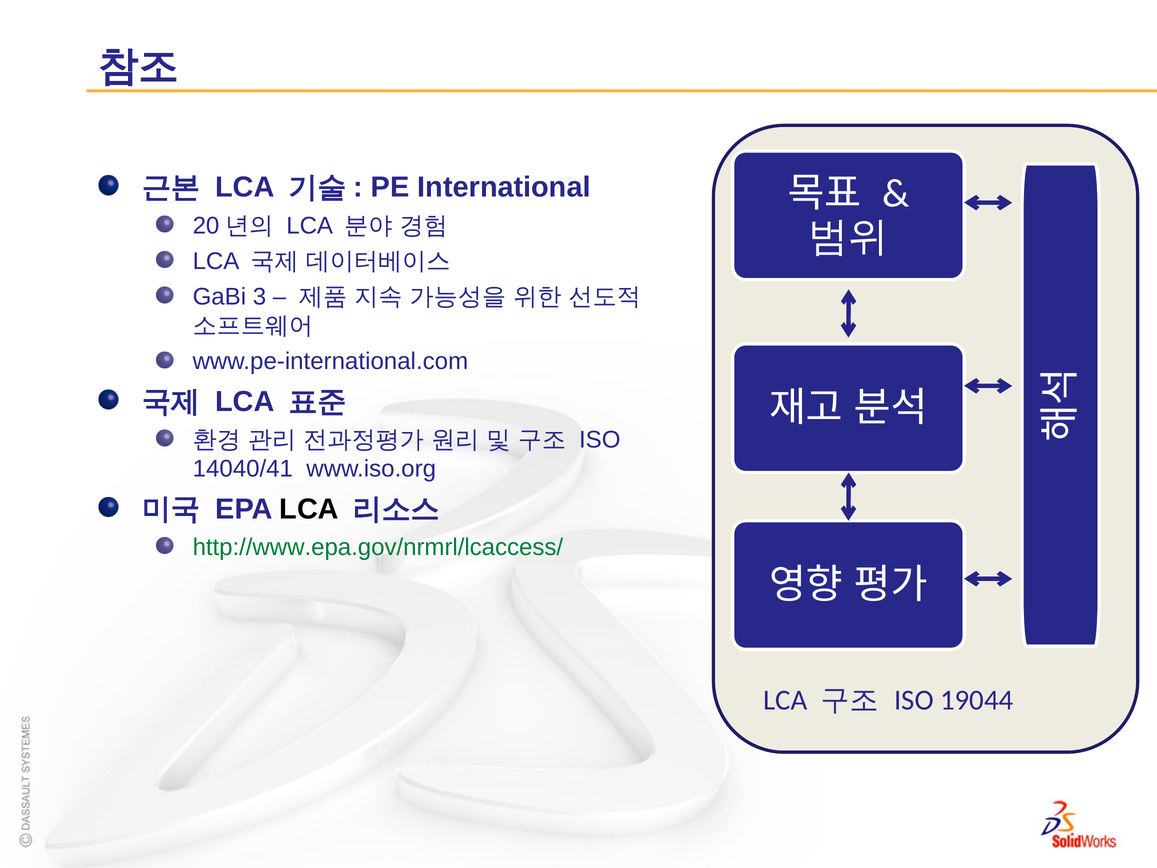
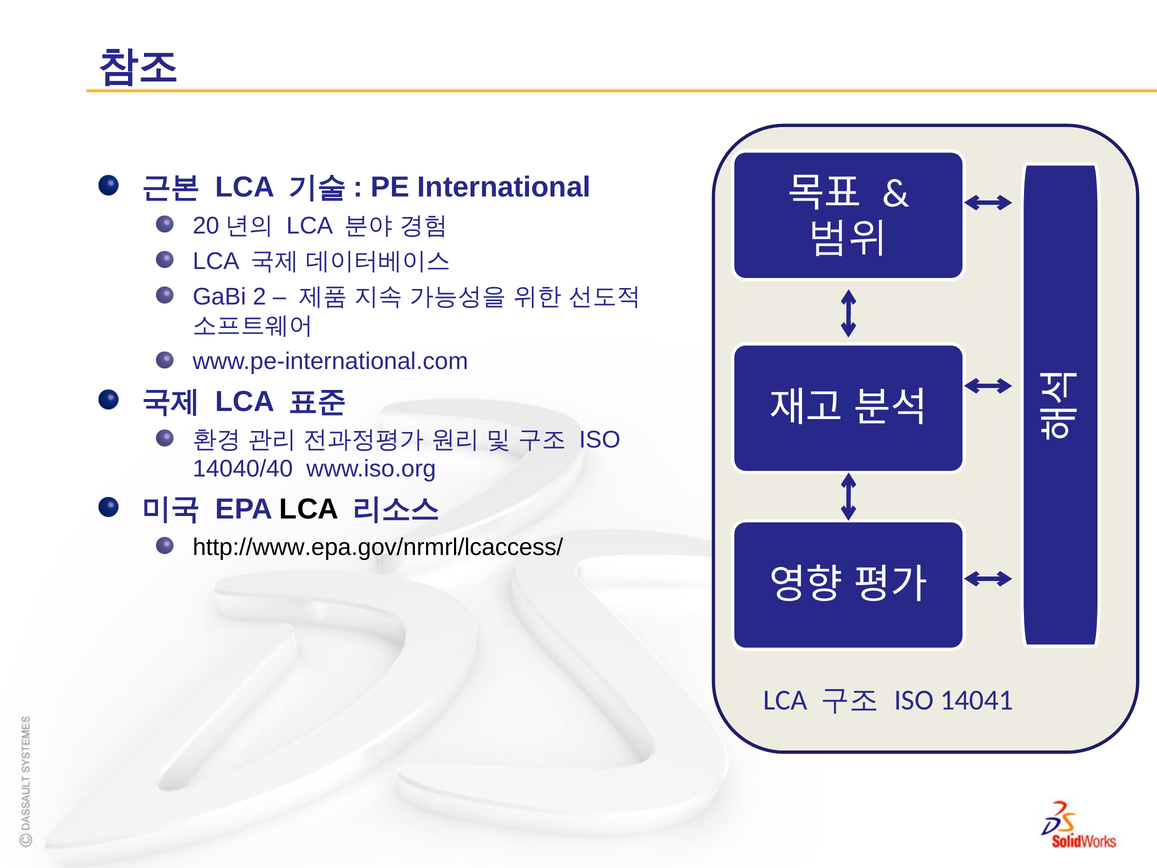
3: 3 -> 2
14040/41: 14040/41 -> 14040/40
http://www.epa.gov/nrmrl/lcaccess/ colour: green -> black
19044: 19044 -> 14041
